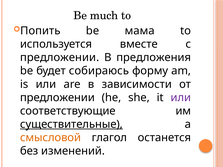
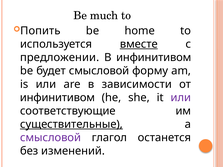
мама: мама -> home
вместе underline: none -> present
В предложения: предложения -> инфинитивом
будет собираюсь: собираюсь -> смысловой
предложении at (57, 98): предложении -> инфинитивом
смысловой at (51, 138) colour: orange -> purple
